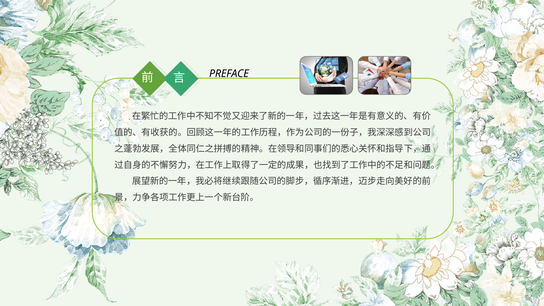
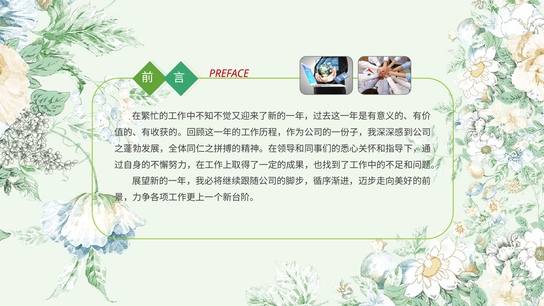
PREFACE colour: black -> red
